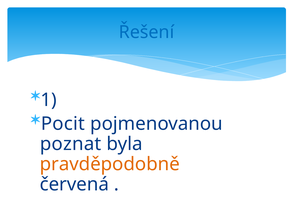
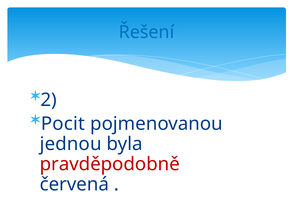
1: 1 -> 2
poznat: poznat -> jednou
pravděpodobně colour: orange -> red
